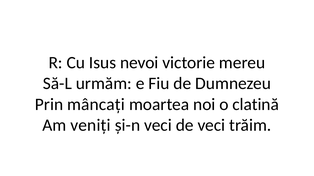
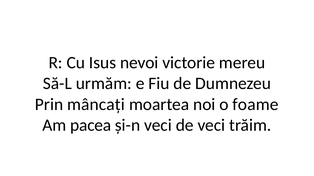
clatină: clatină -> foame
veniți: veniți -> pacea
